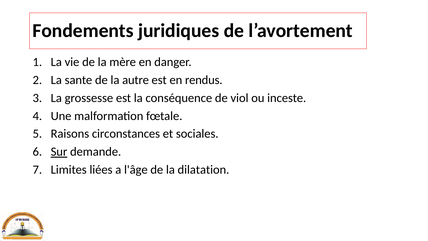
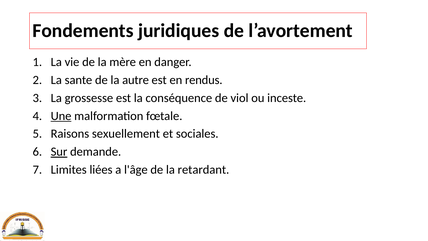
Une underline: none -> present
circonstances: circonstances -> sexuellement
dilatation: dilatation -> retardant
